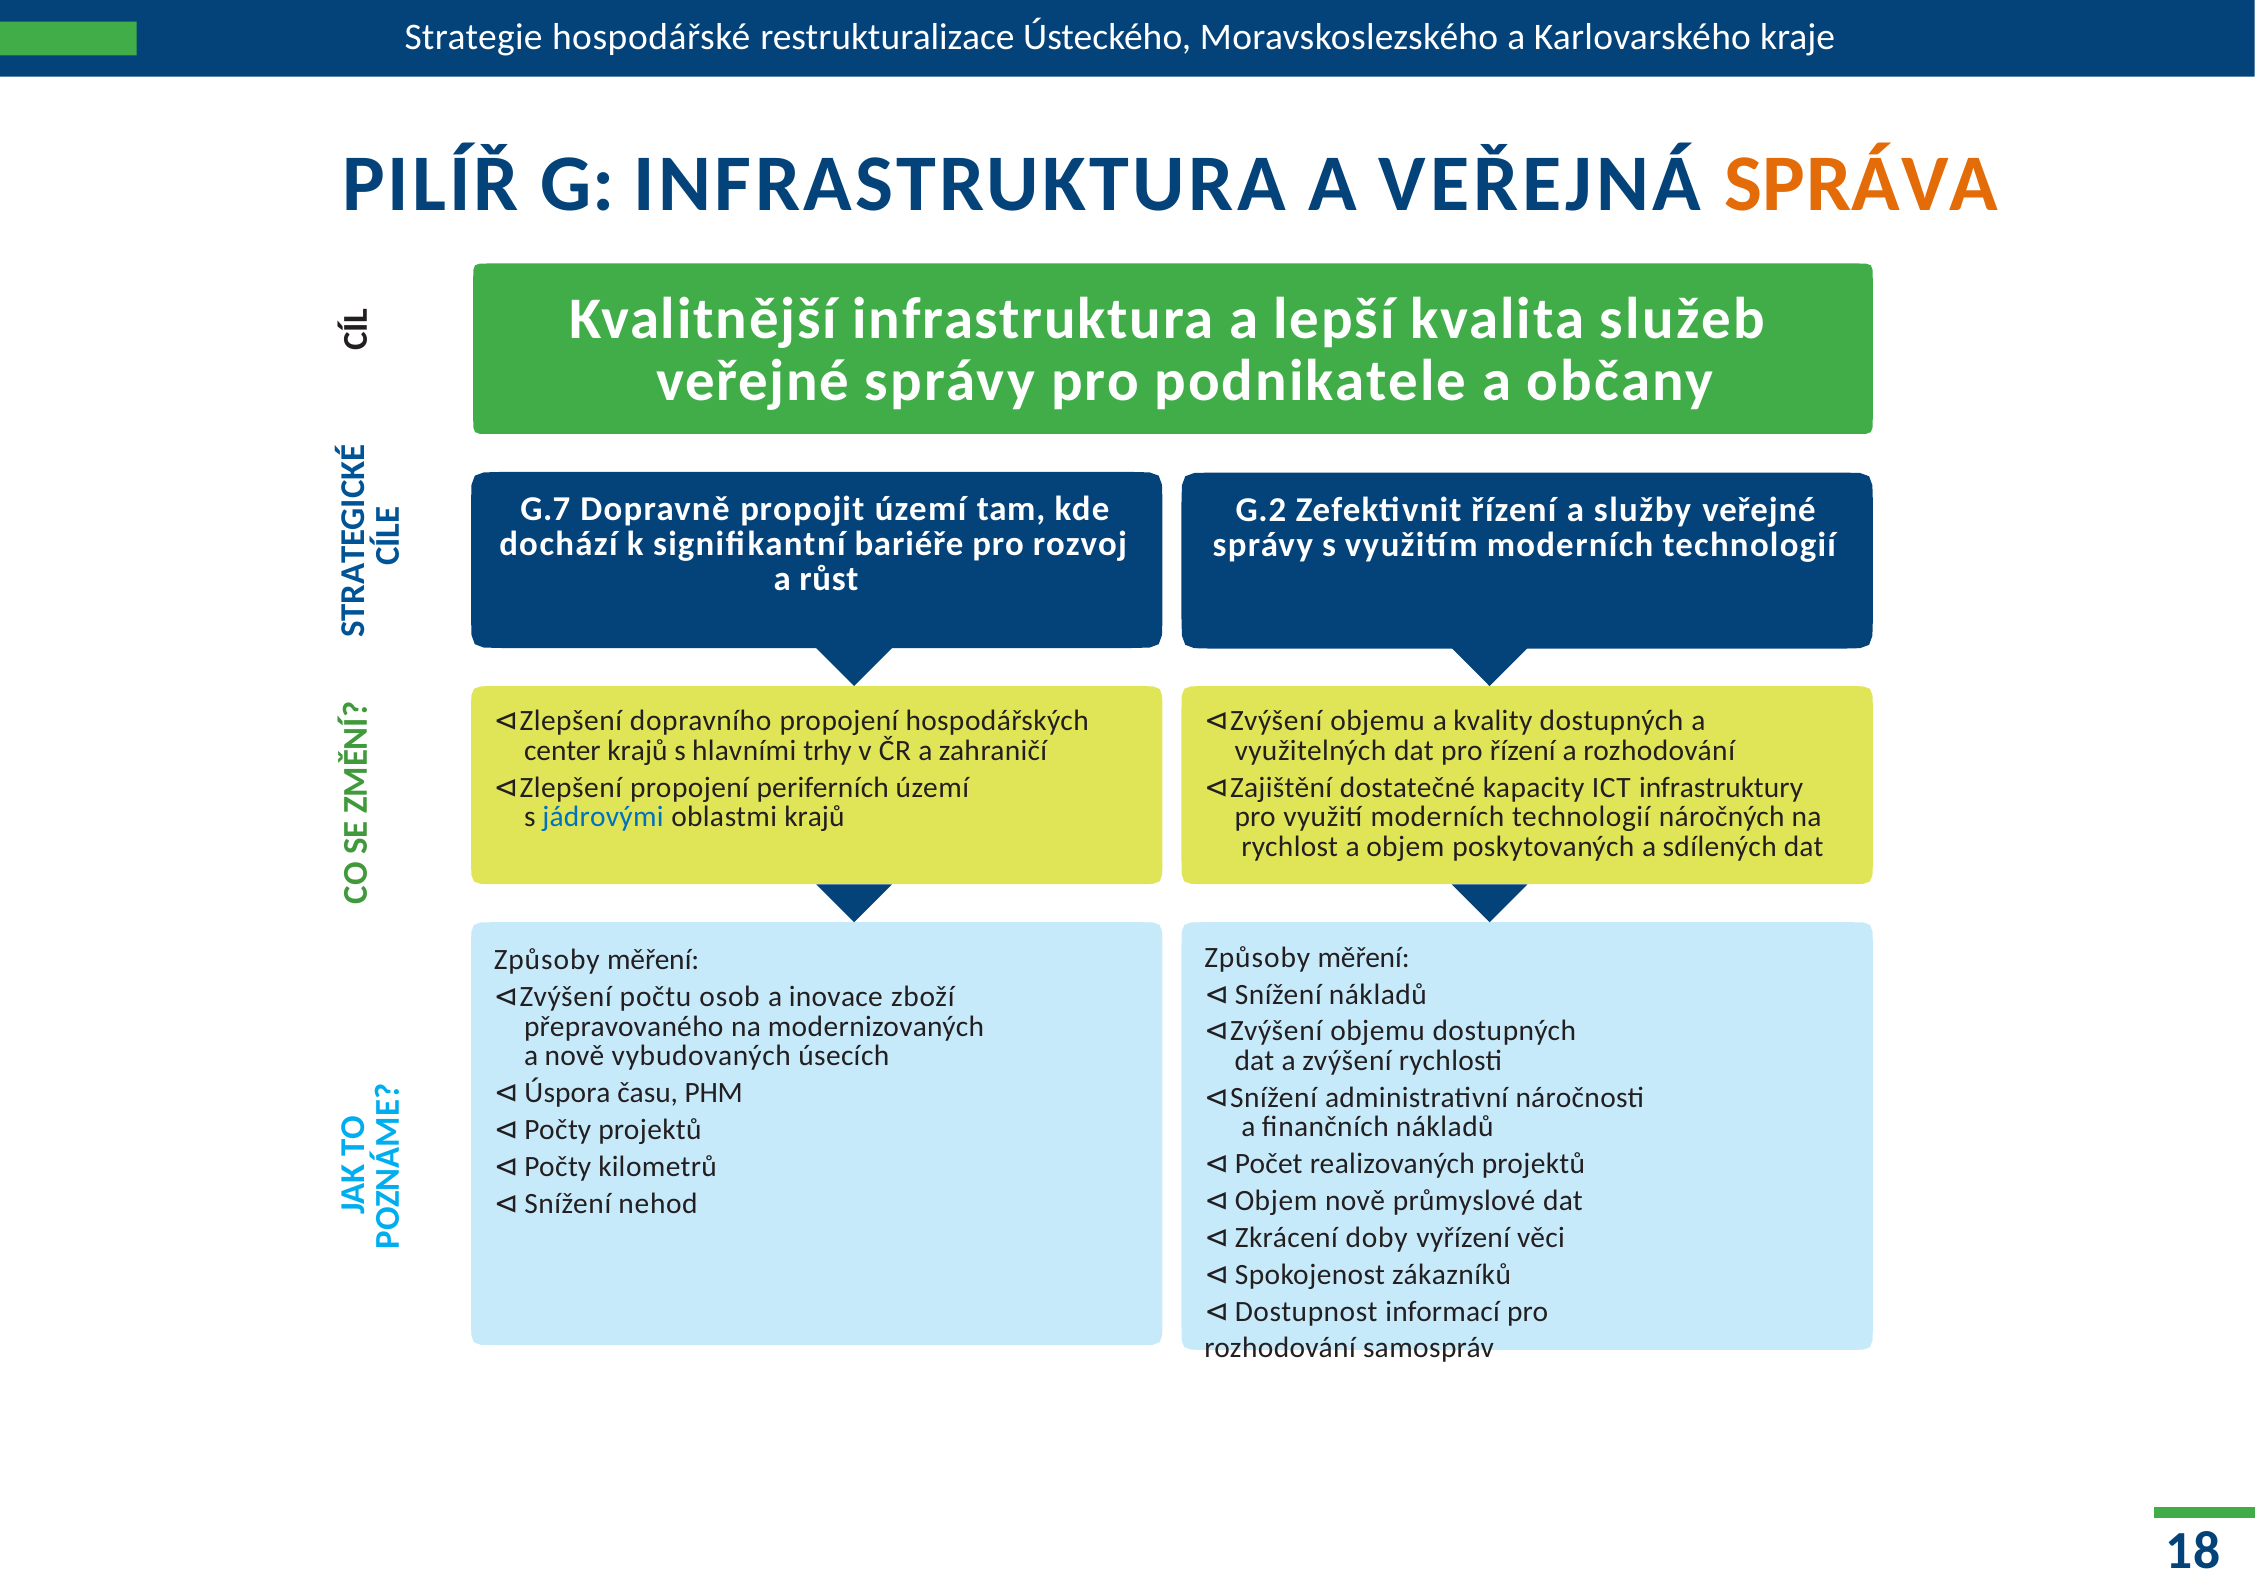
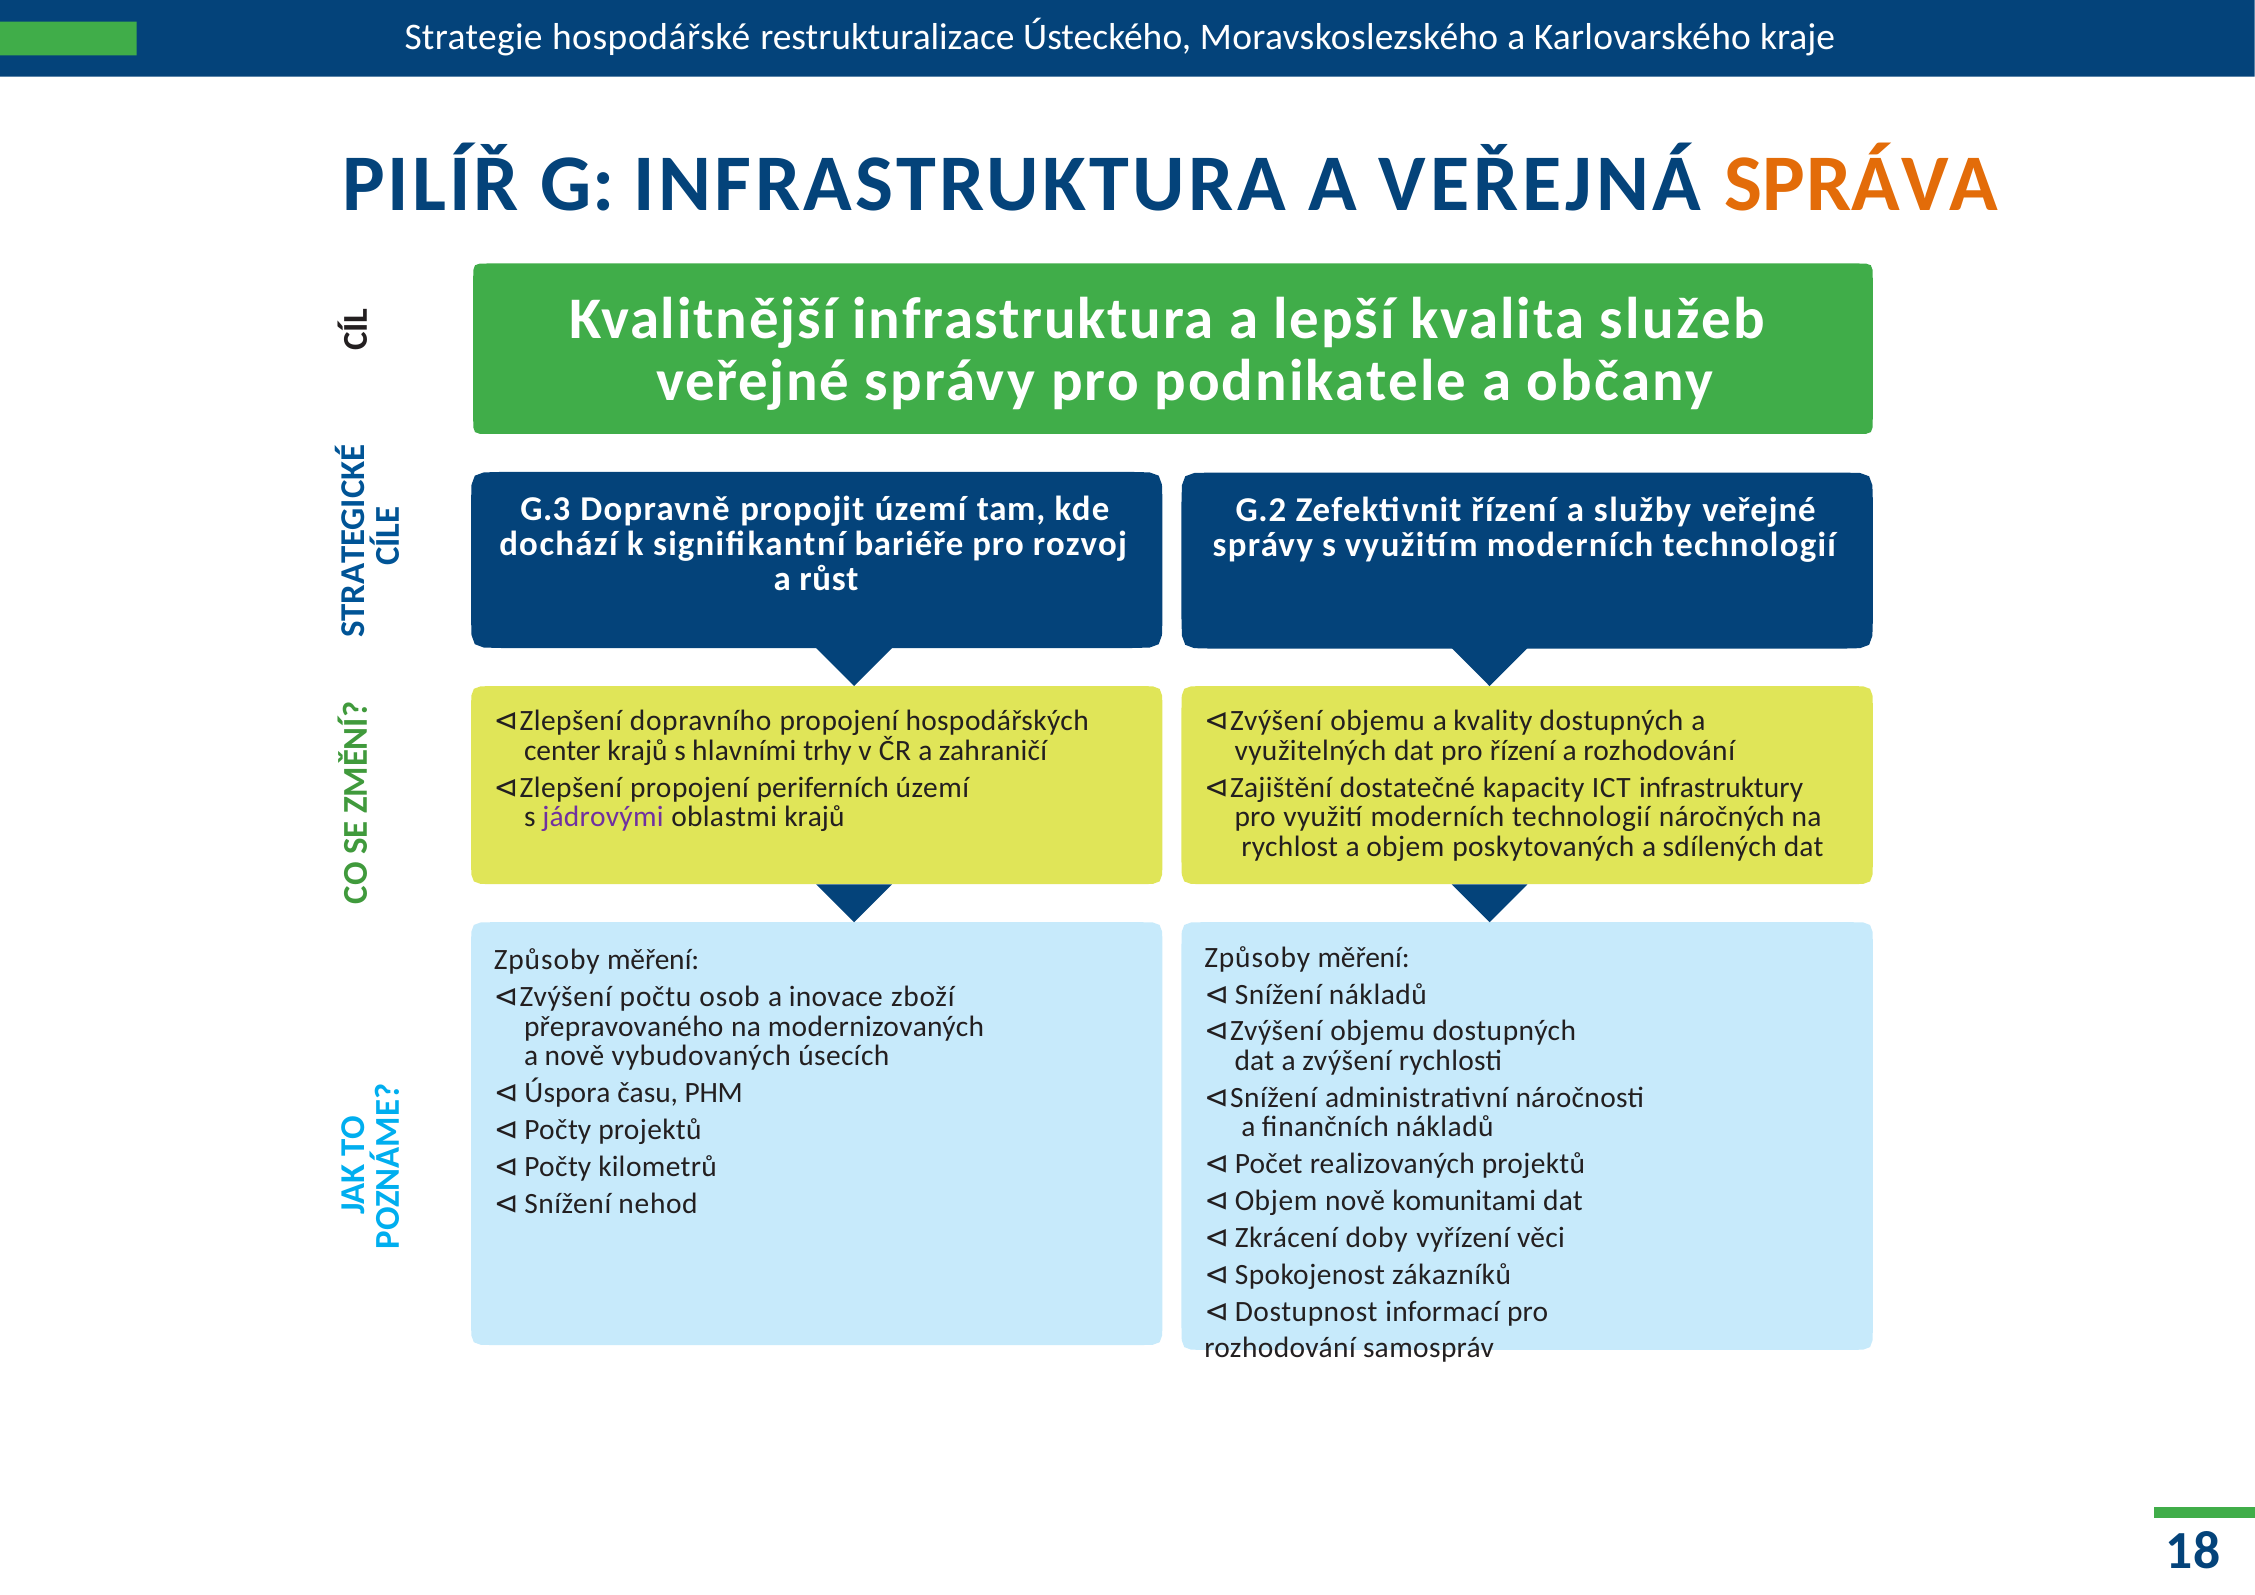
G.7: G.7 -> G.3
jádrovými colour: blue -> purple
průmyslové: průmyslové -> komunitami
